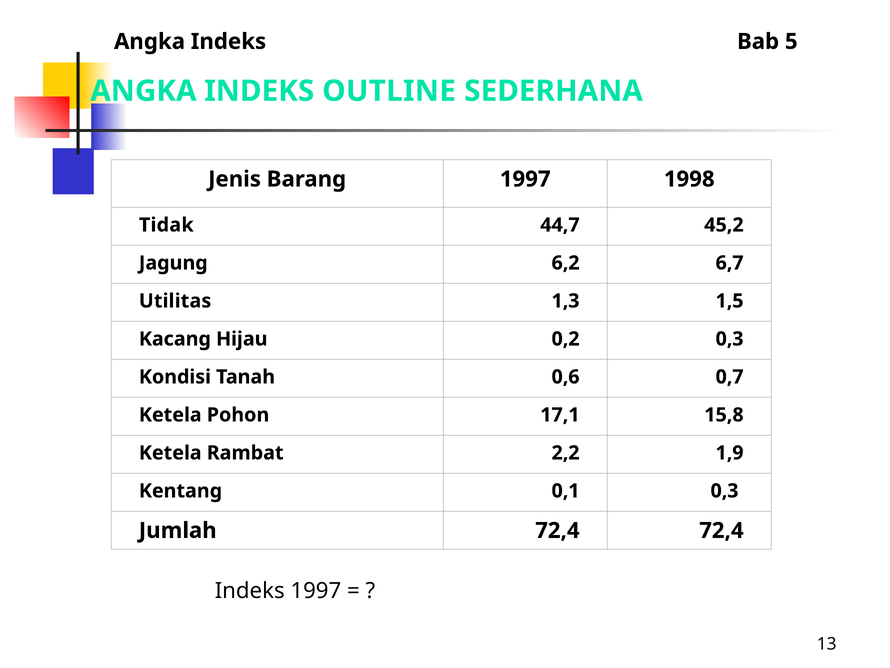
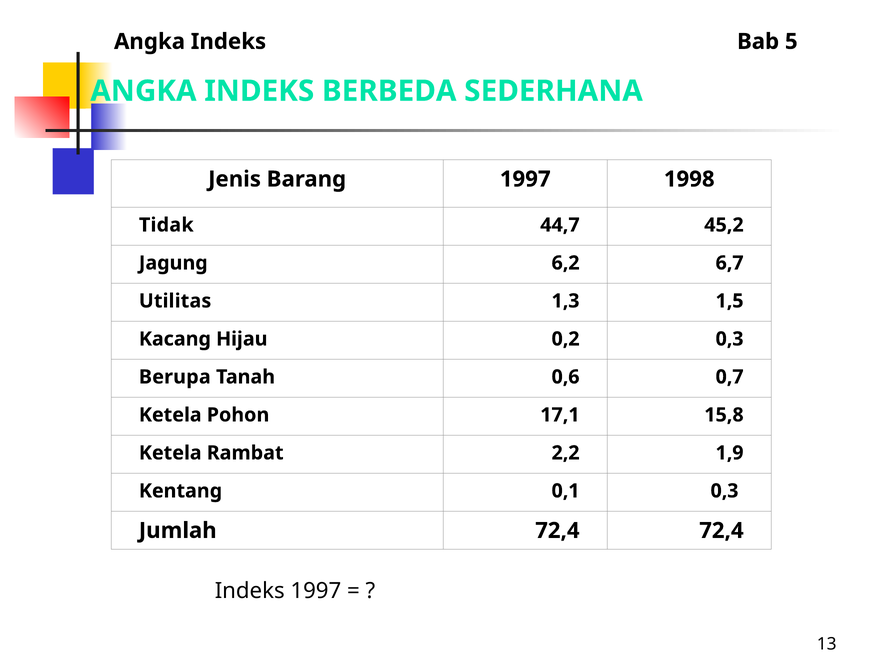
OUTLINE: OUTLINE -> BERBEDA
Kondisi: Kondisi -> Berupa
